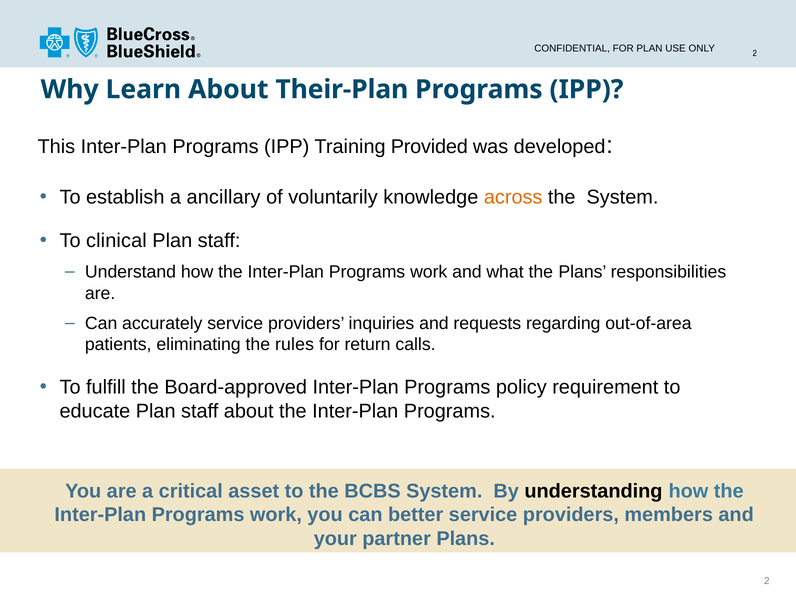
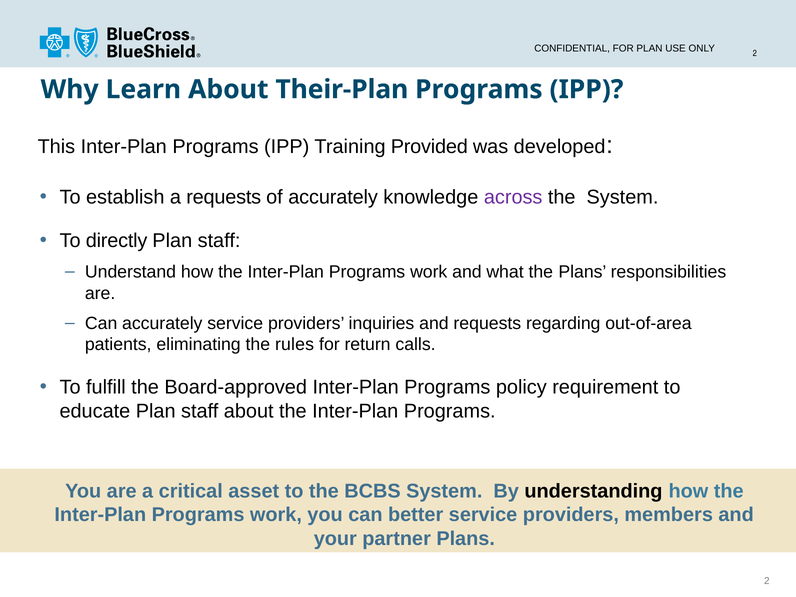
a ancillary: ancillary -> requests
of voluntarily: voluntarily -> accurately
across colour: orange -> purple
clinical: clinical -> directly
